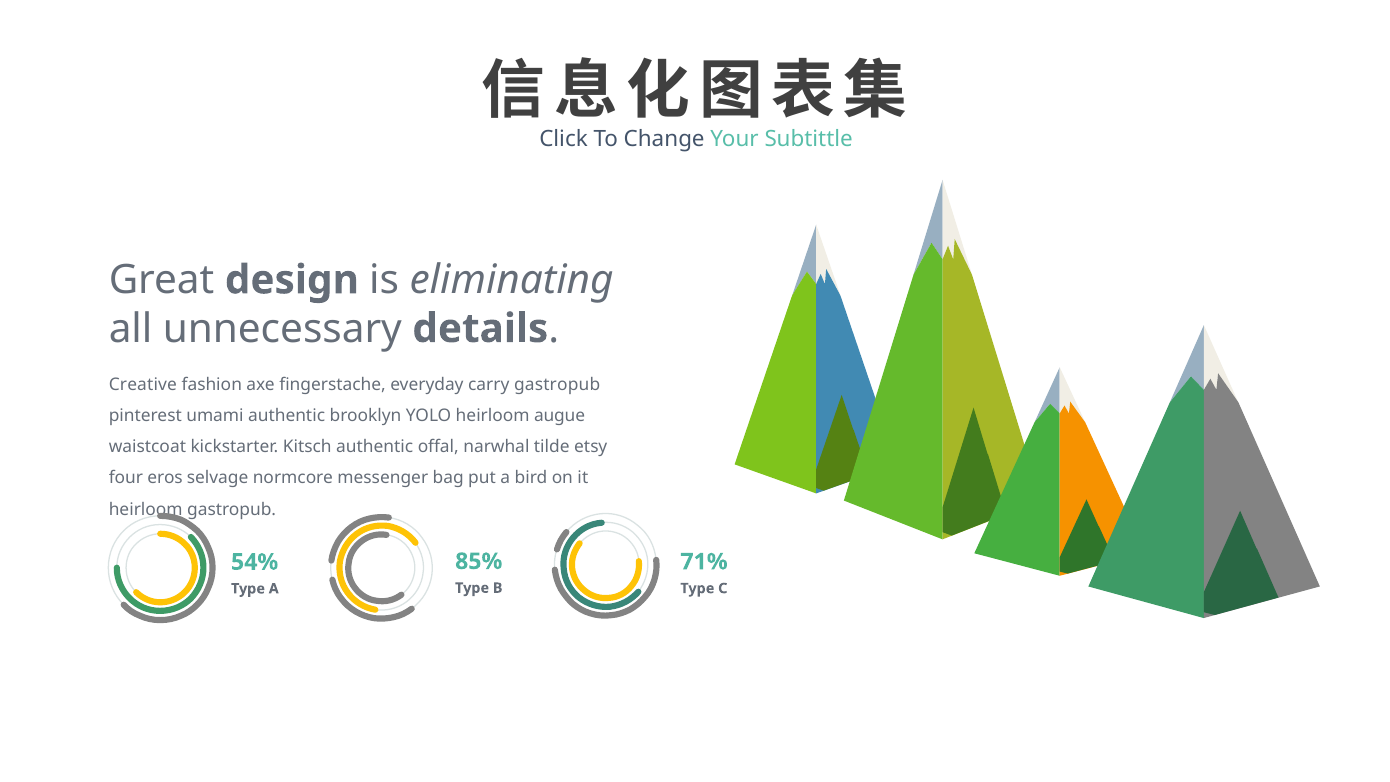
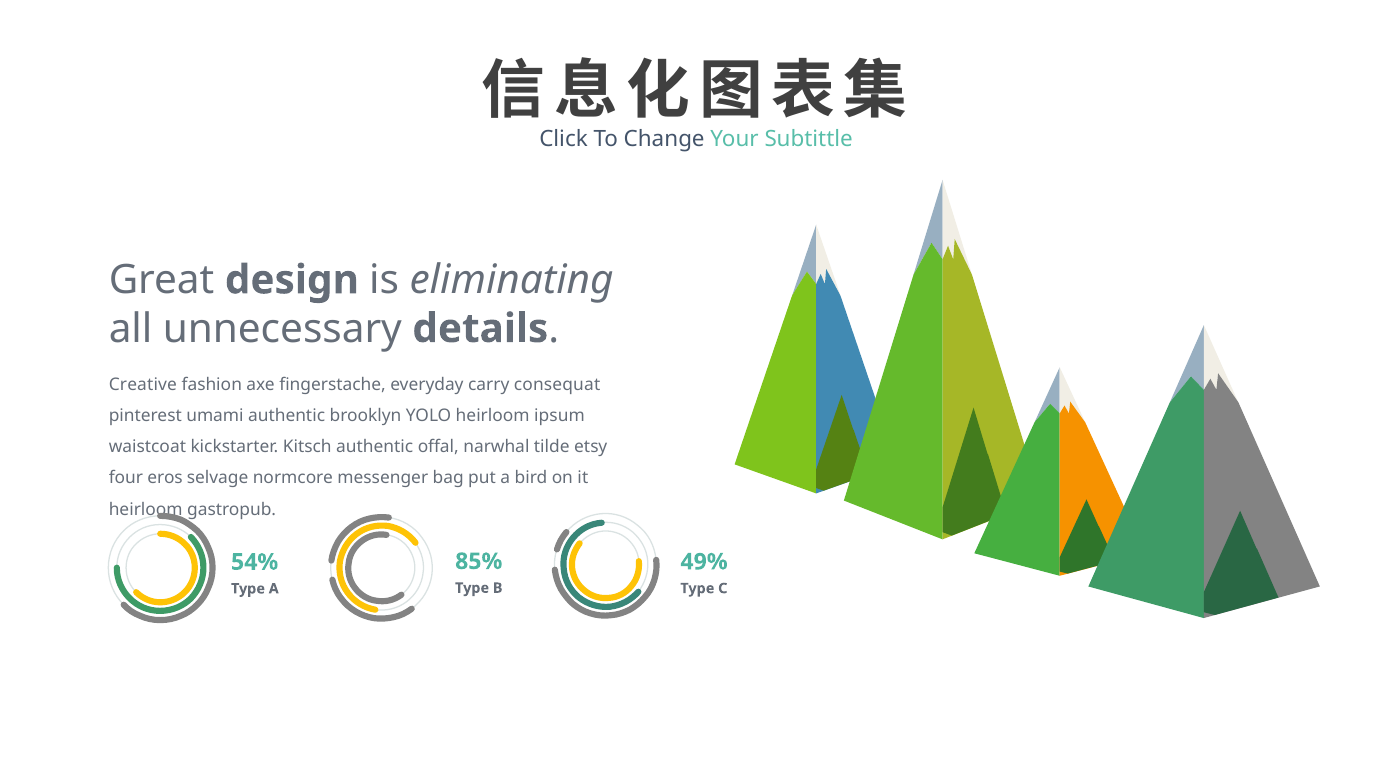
carry gastropub: gastropub -> consequat
augue: augue -> ipsum
71%: 71% -> 49%
